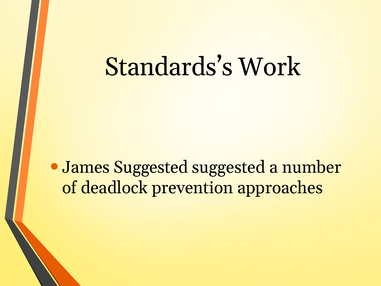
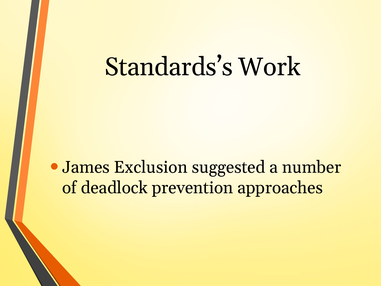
James Suggested: Suggested -> Exclusion
